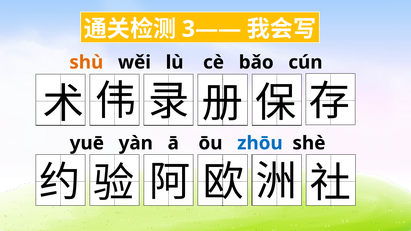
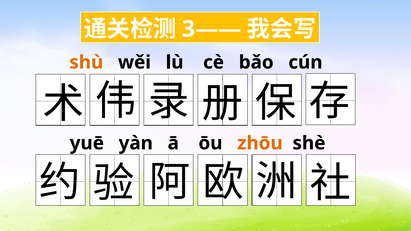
zhōu colour: blue -> orange
